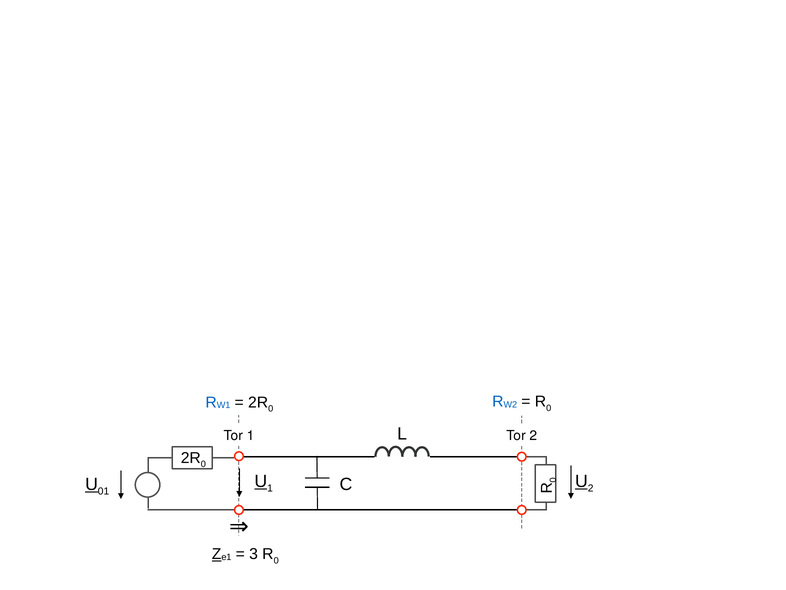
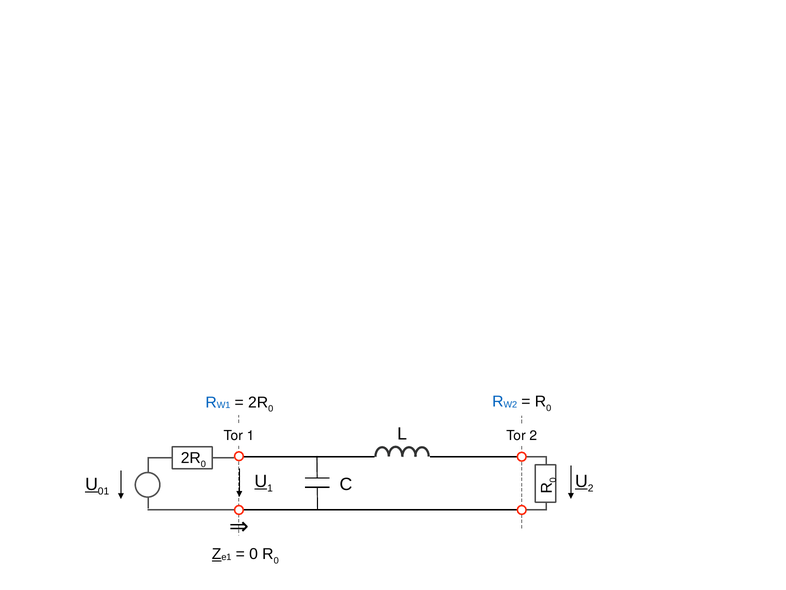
3 at (254, 554): 3 -> 0
